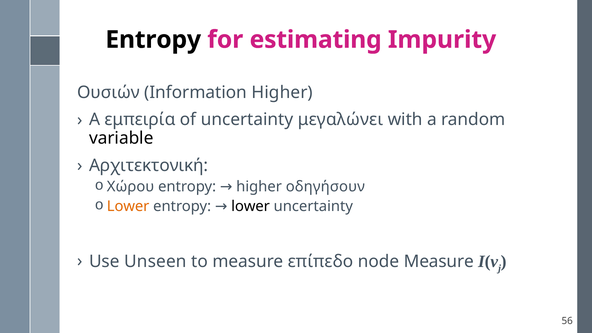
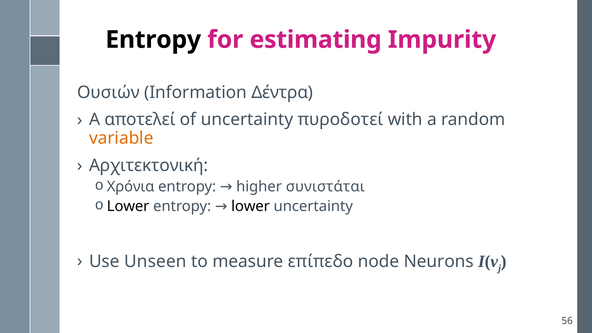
Information Higher: Higher -> Δέντρα
εμπειρία: εμπειρία -> αποτελεί
μεγαλώνει: μεγαλώνει -> πυροδοτεί
variable colour: black -> orange
Χώρου: Χώρου -> Χρόνια
οδηγήσουν: οδηγήσουν -> συνιστάται
Lower at (128, 206) colour: orange -> black
node Measure: Measure -> Neurons
